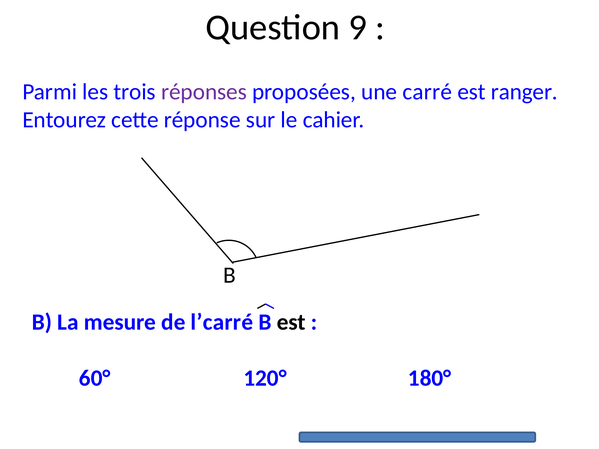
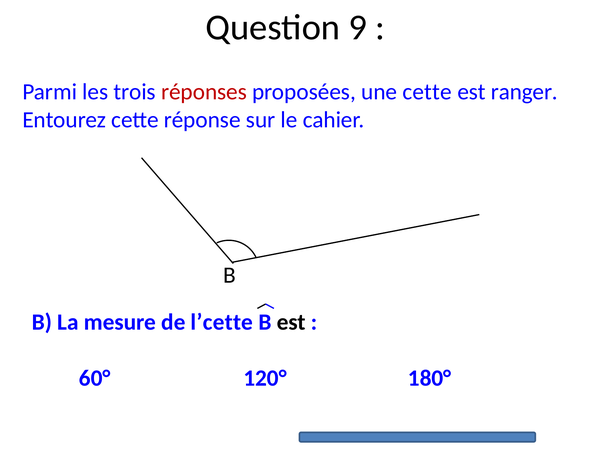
réponses colour: purple -> red
une carré: carré -> cette
l’carré: l’carré -> l’cette
